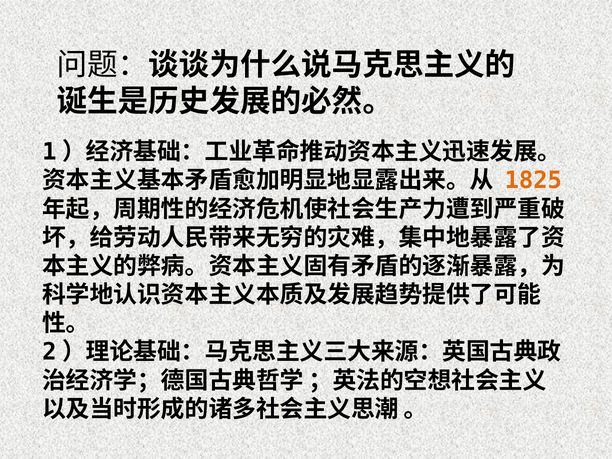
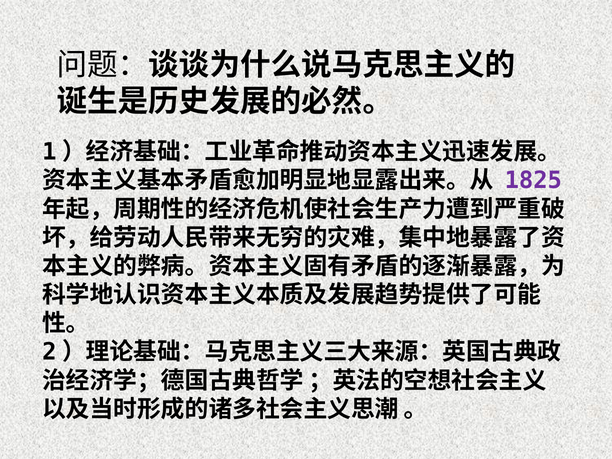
1825 colour: orange -> purple
